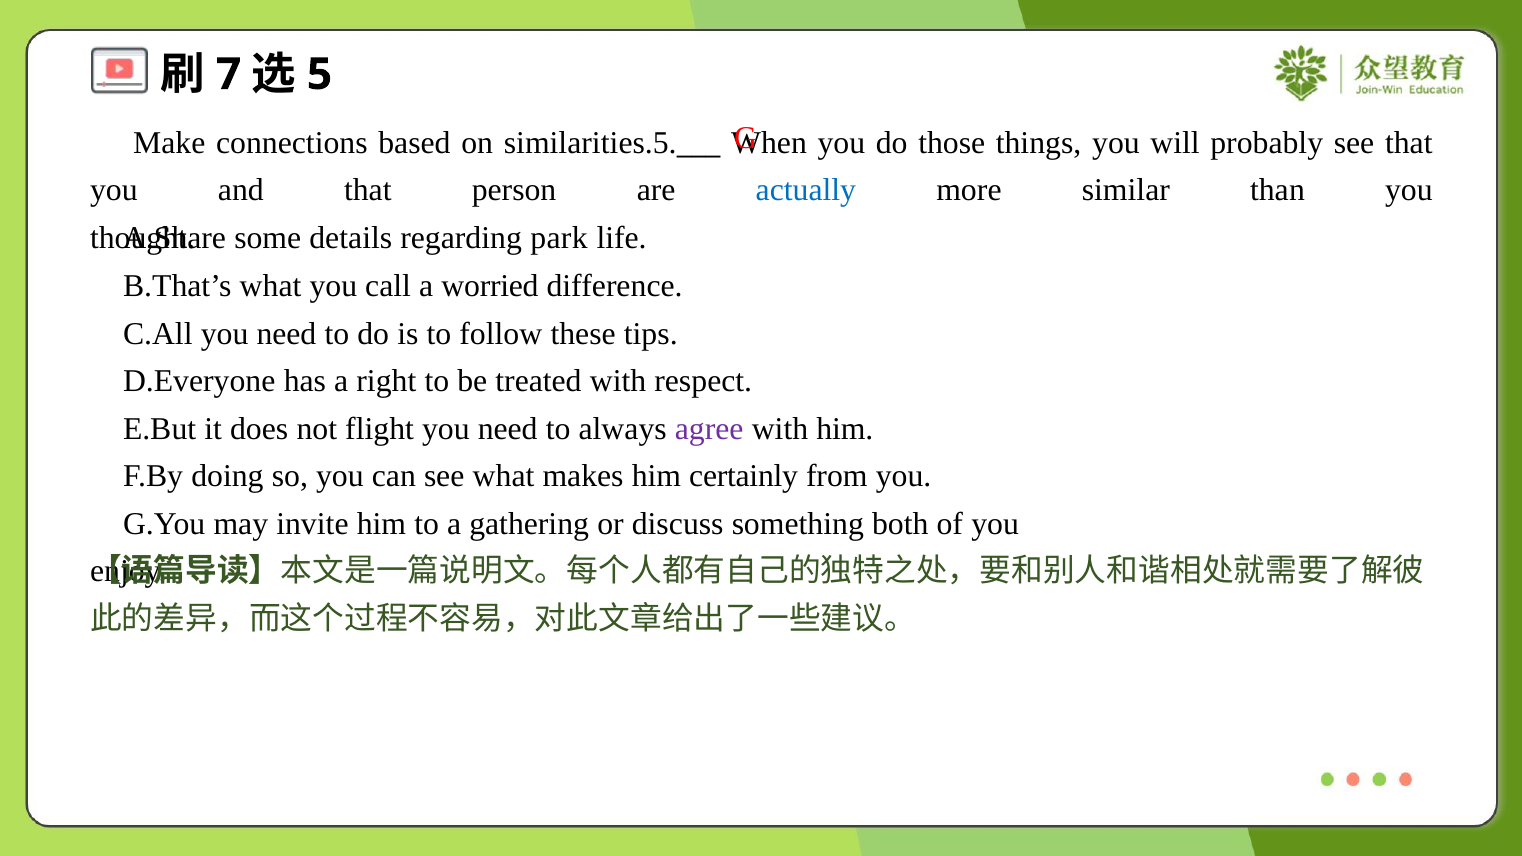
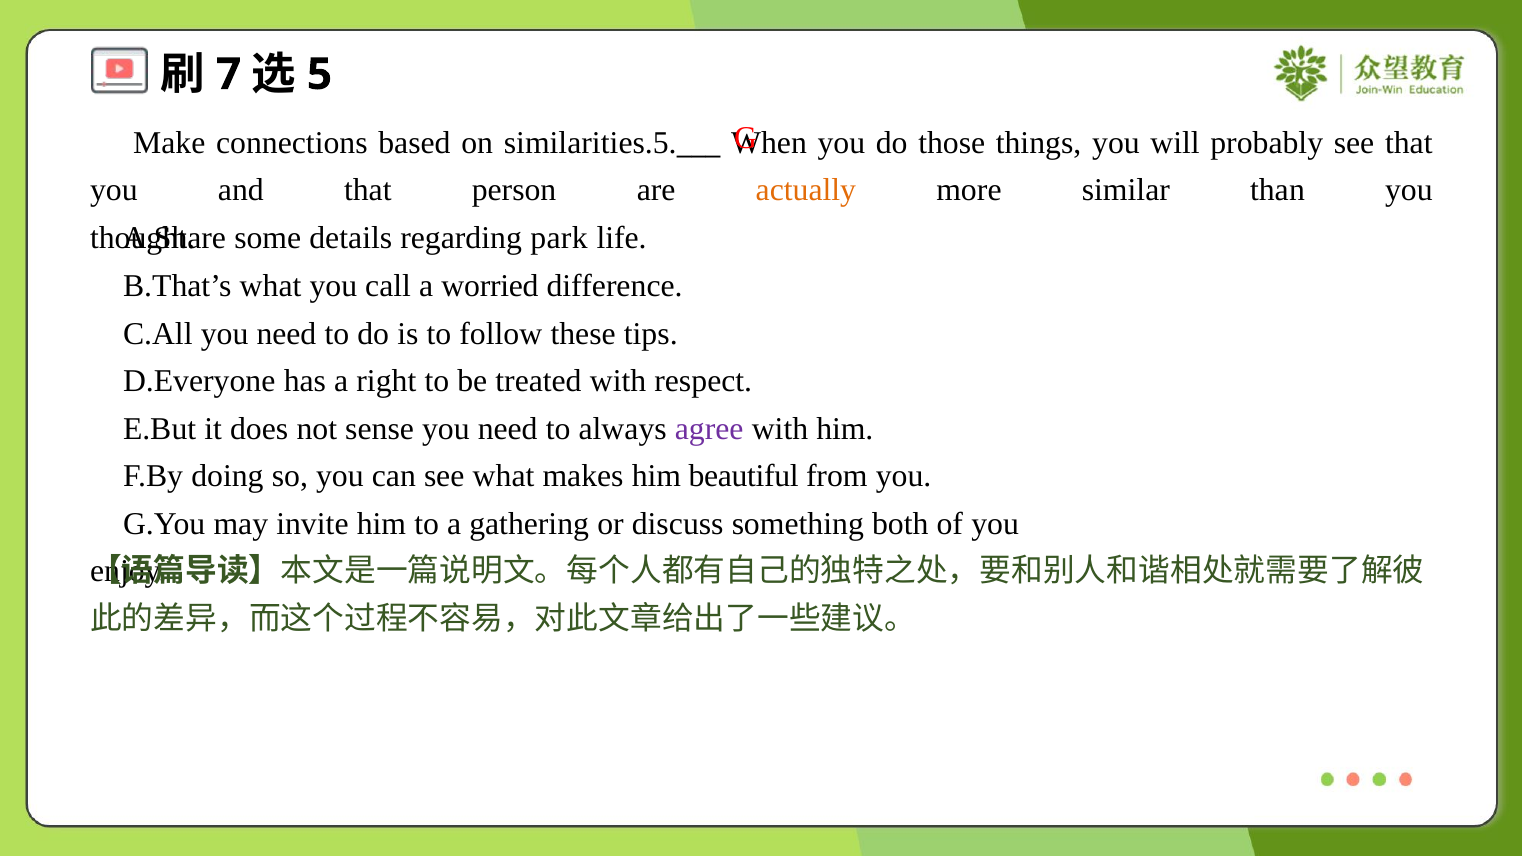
actually colour: blue -> orange
flight: flight -> sense
certainly: certainly -> beautiful
